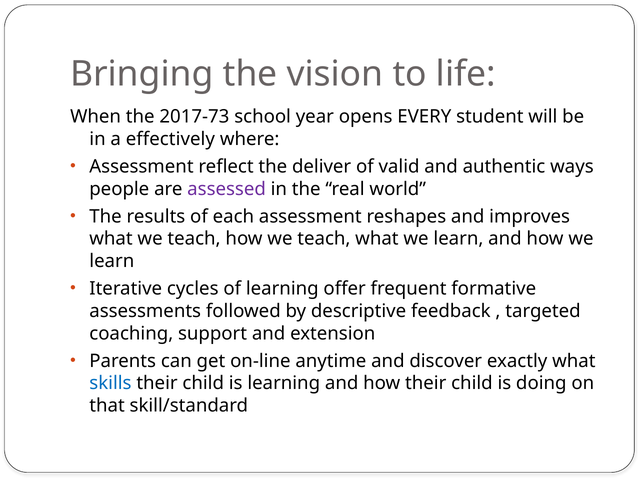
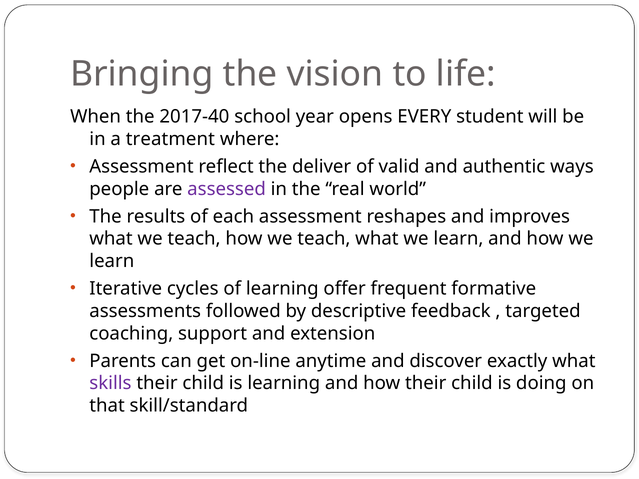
2017-73: 2017-73 -> 2017-40
effectively: effectively -> treatment
skills colour: blue -> purple
